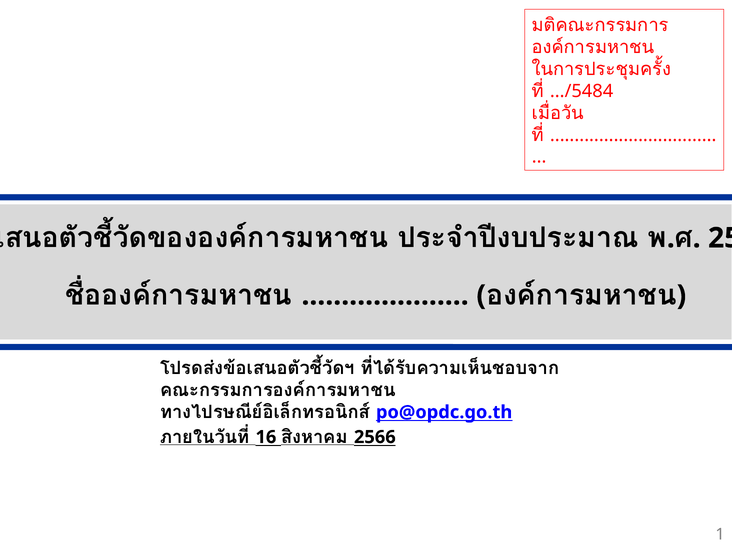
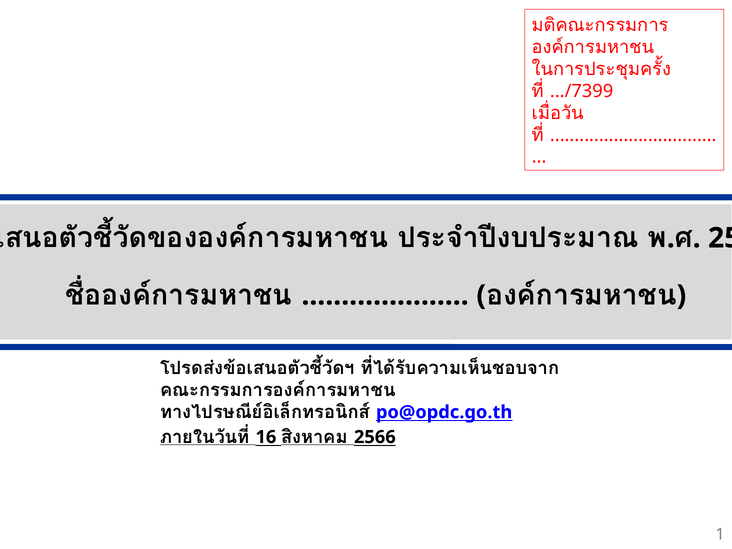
.../5484: .../5484 -> .../7399
